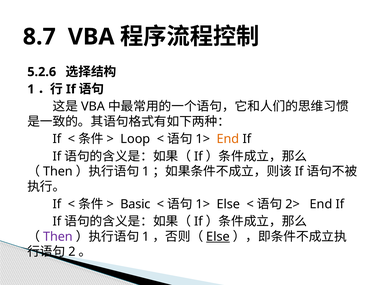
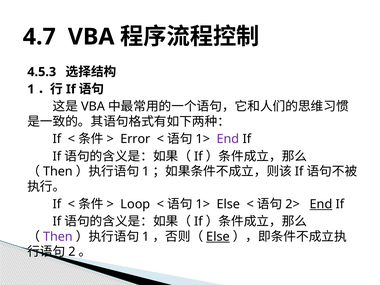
8.7: 8.7 -> 4.7
5.2.6: 5.2.6 -> 4.5.3
Loop: Loop -> Error
End at (228, 139) colour: orange -> purple
Basic: Basic -> Loop
End at (321, 204) underline: none -> present
